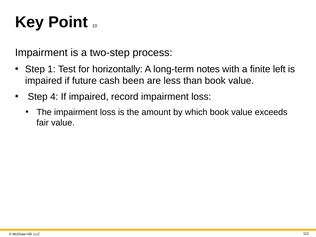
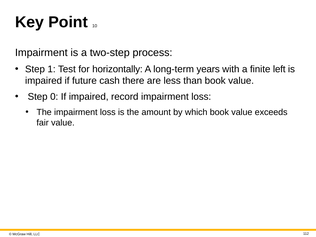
notes: notes -> years
been: been -> there
4: 4 -> 0
